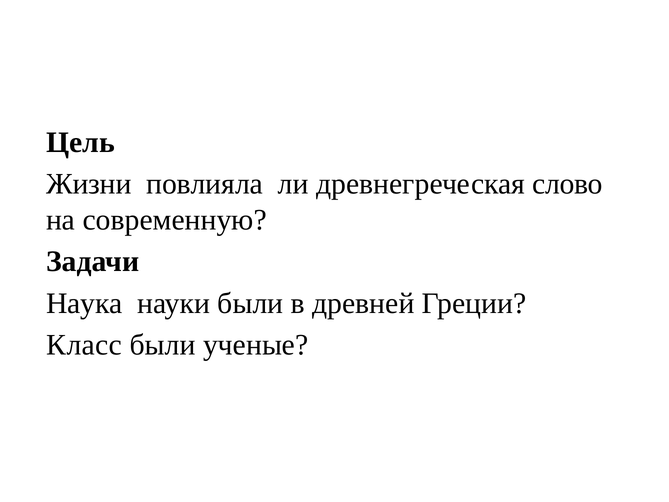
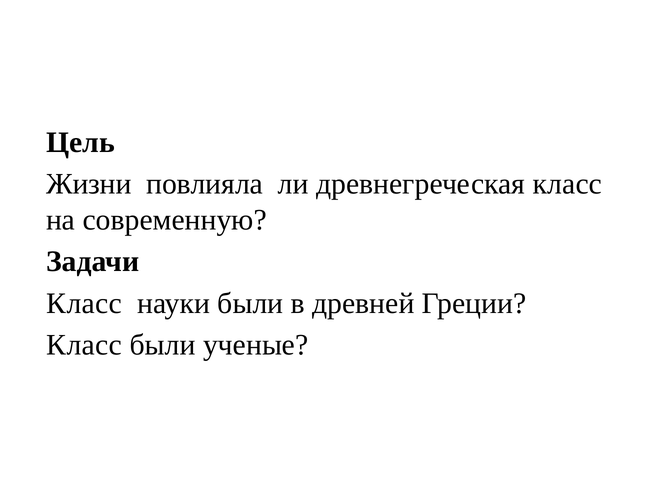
древнегреческая слово: слово -> класс
Наука at (84, 303): Наука -> Класс
